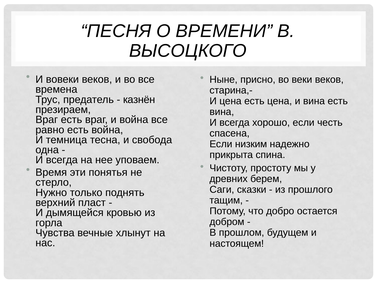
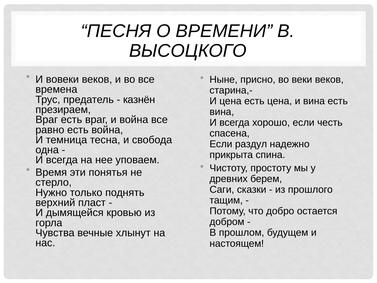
низким: низким -> раздул
